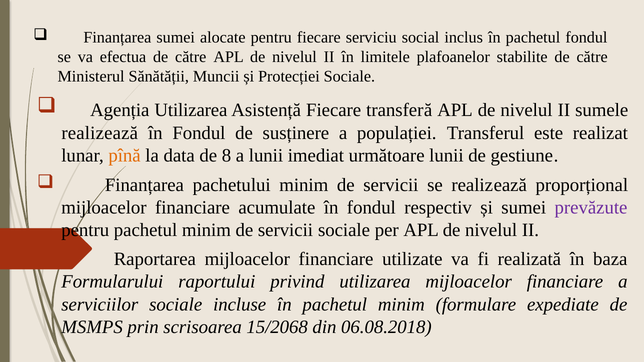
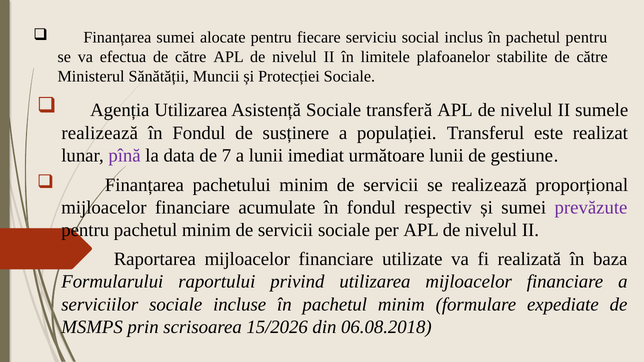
pachetul fondul: fondul -> pentru
Asistență Fiecare: Fiecare -> Sociale
pînă colour: orange -> purple
8: 8 -> 7
15/2068: 15/2068 -> 15/2026
